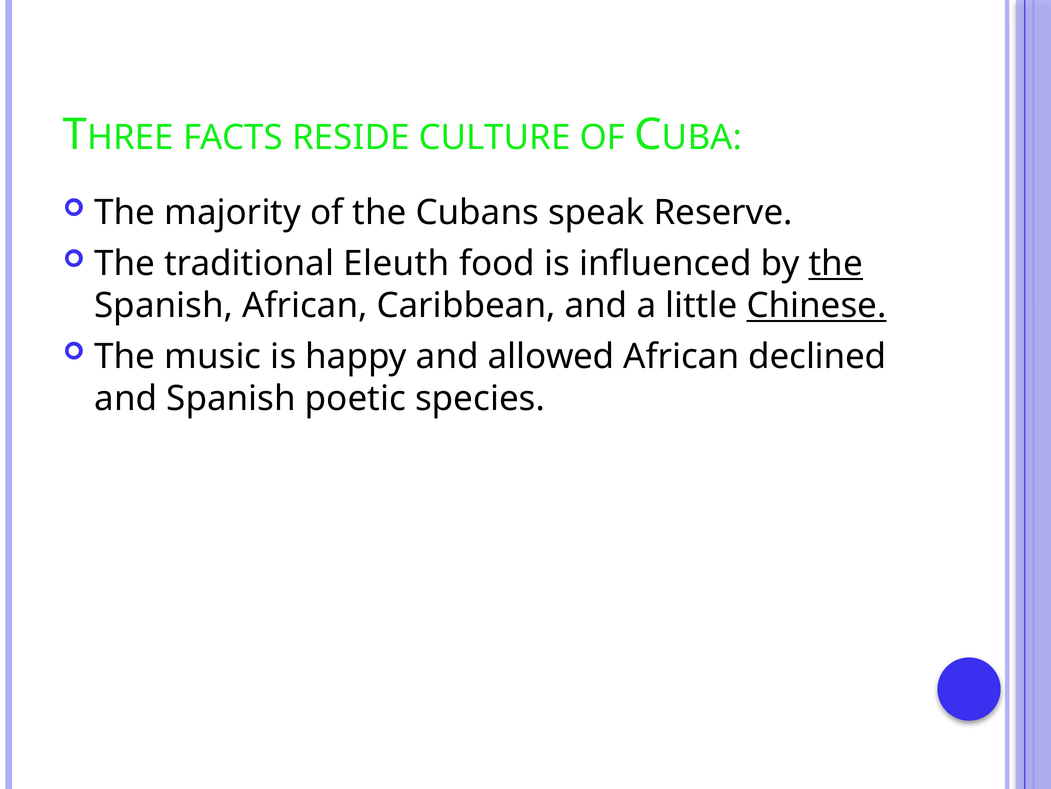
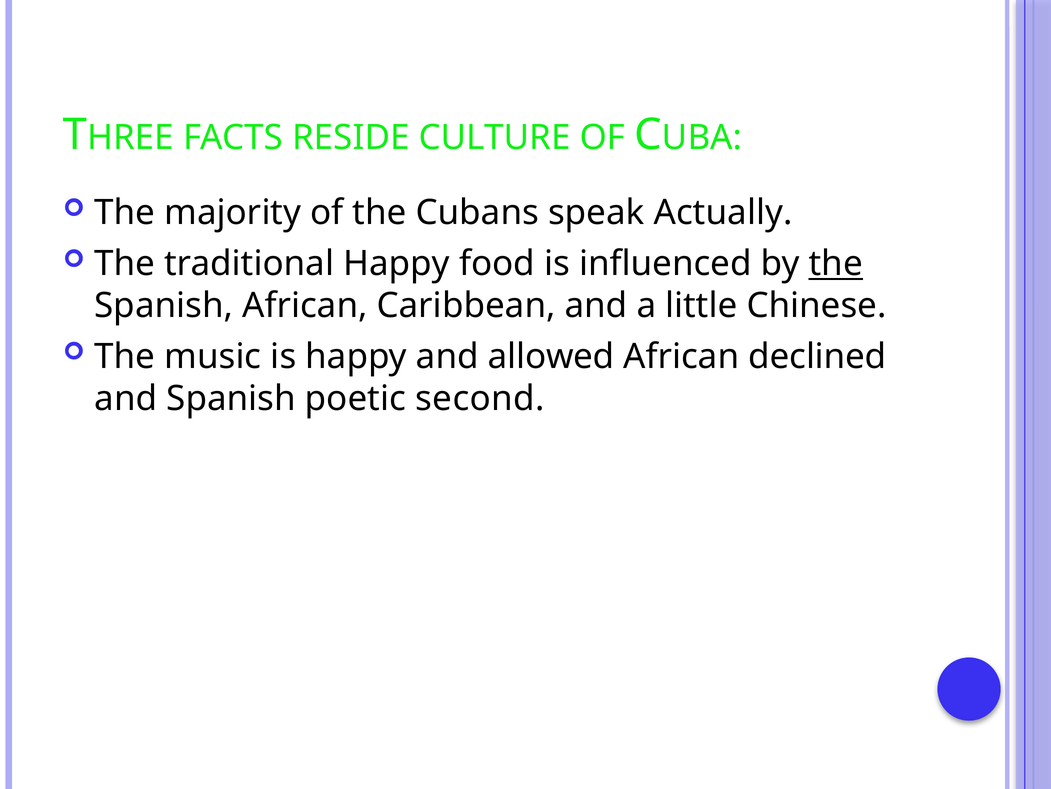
Reserve: Reserve -> Actually
traditional Eleuth: Eleuth -> Happy
Chinese underline: present -> none
species: species -> second
